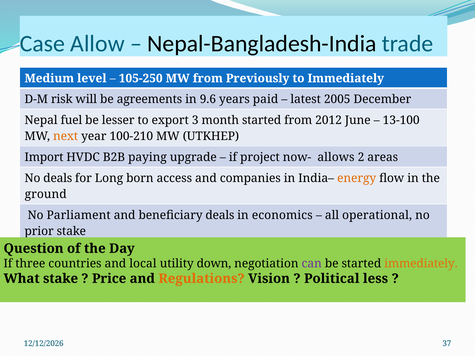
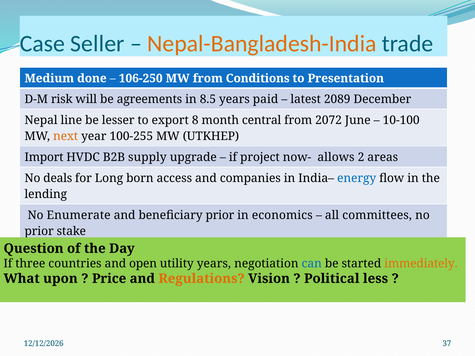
Allow: Allow -> Seller
Nepal-Bangladesh-India colour: black -> orange
level: level -> done
105-250: 105-250 -> 106-250
Previously: Previously -> Conditions
to Immediately: Immediately -> Presentation
9.6: 9.6 -> 8.5
2005: 2005 -> 2089
fuel: fuel -> line
3: 3 -> 8
month started: started -> central
2012: 2012 -> 2072
13-100: 13-100 -> 10-100
100-210: 100-210 -> 100-255
paying: paying -> supply
energy at (357, 178) colour: orange -> blue
ground: ground -> lending
Parliament: Parliament -> Enumerate
beneficiary deals: deals -> prior
operational: operational -> committees
local: local -> open
utility down: down -> years
can colour: purple -> blue
What stake: stake -> upon
